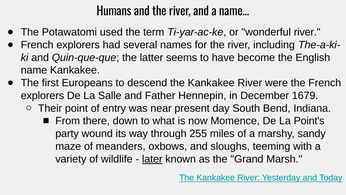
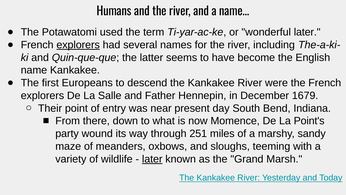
wonderful river: river -> later
explorers at (78, 45) underline: none -> present
255: 255 -> 251
